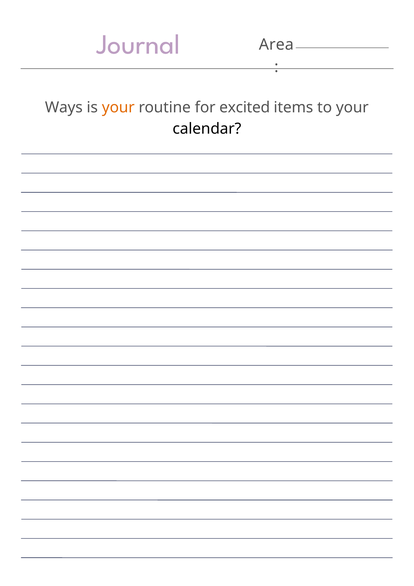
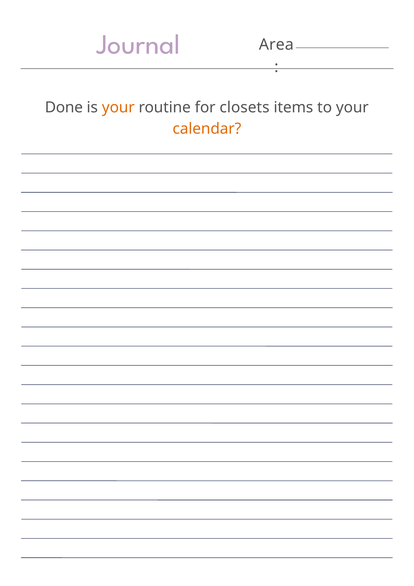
Ways: Ways -> Done
excited: excited -> closets
calendar colour: black -> orange
